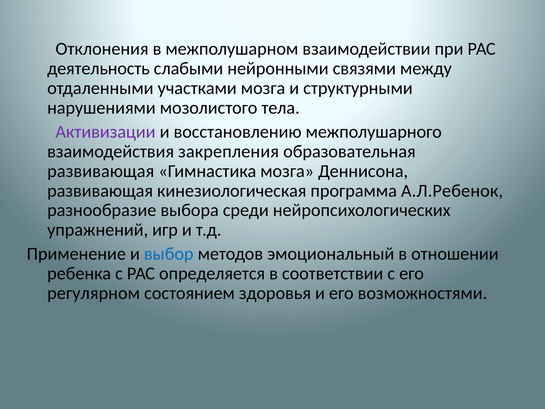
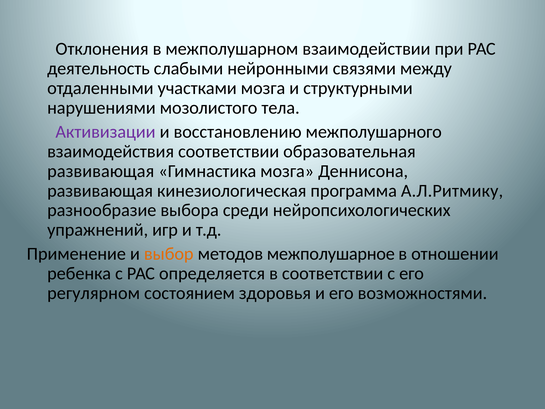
взаимодействия закрепления: закрепления -> соответствии
А.Л.Ребенок: А.Л.Ребенок -> А.Л.Ритмику
выбор colour: blue -> orange
эмоциональный: эмоциональный -> межполушарное
